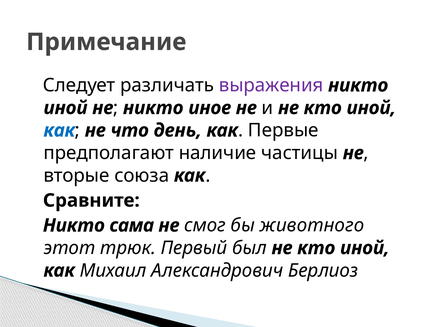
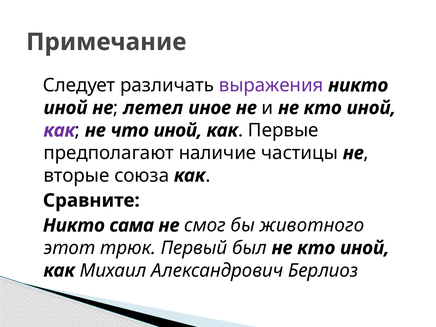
никто at (153, 108): никто -> летел
как at (59, 130) colour: blue -> purple
что день: день -> иной
